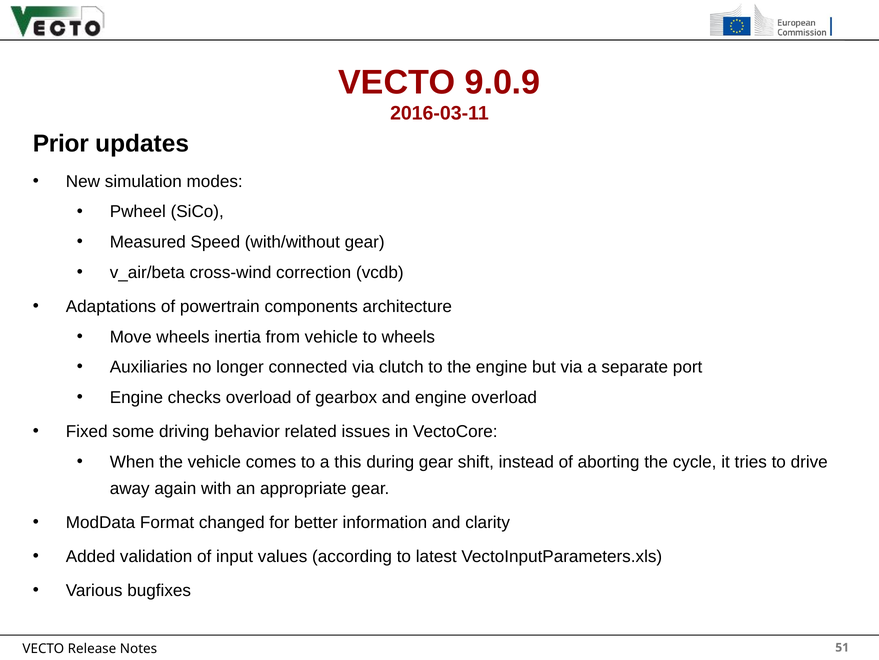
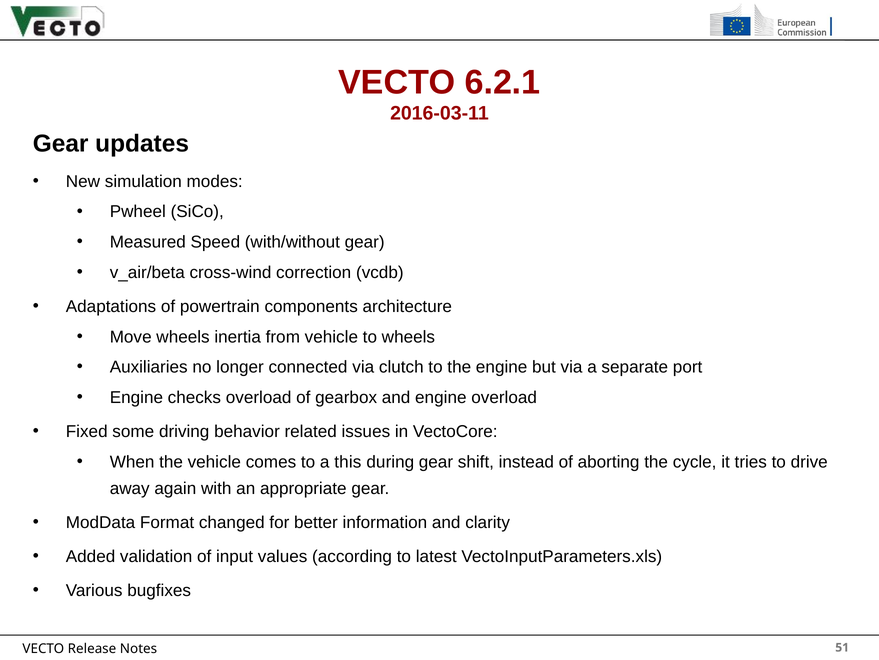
9.0.9: 9.0.9 -> 6.2.1
Prior at (61, 143): Prior -> Gear
